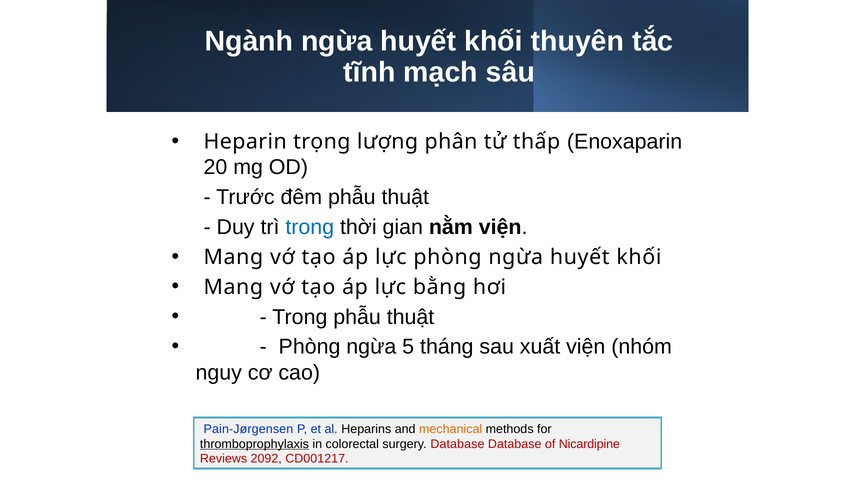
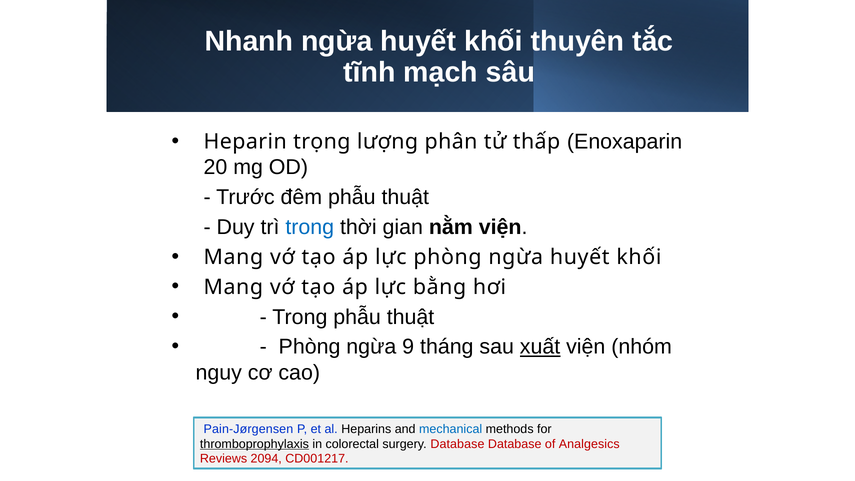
Ngành: Ngành -> Nhanh
5: 5 -> 9
xuất underline: none -> present
mechanical colour: orange -> blue
Nicardipine: Nicardipine -> Analgesics
2092: 2092 -> 2094
